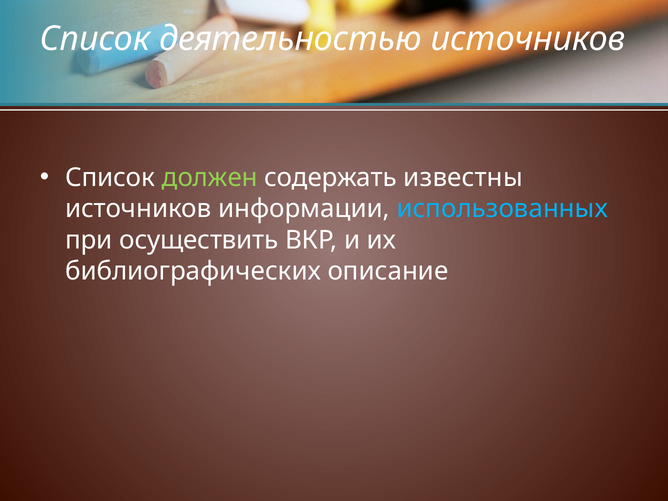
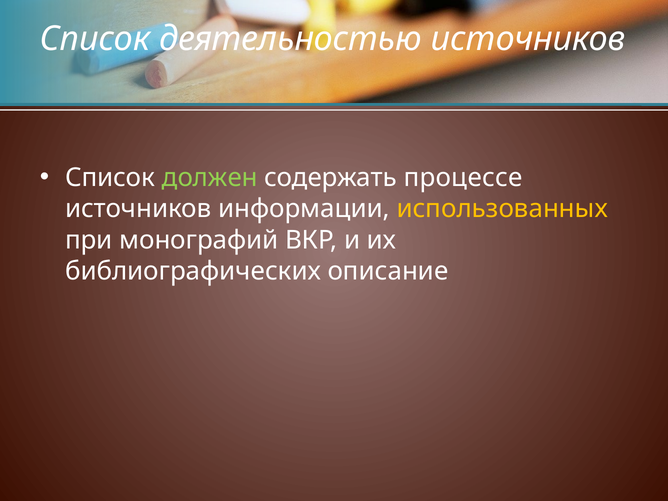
известны: известны -> процессе
использованных colour: light blue -> yellow
осуществить: осуществить -> монографий
